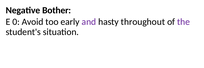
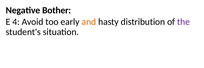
0: 0 -> 4
and colour: purple -> orange
throughout: throughout -> distribution
